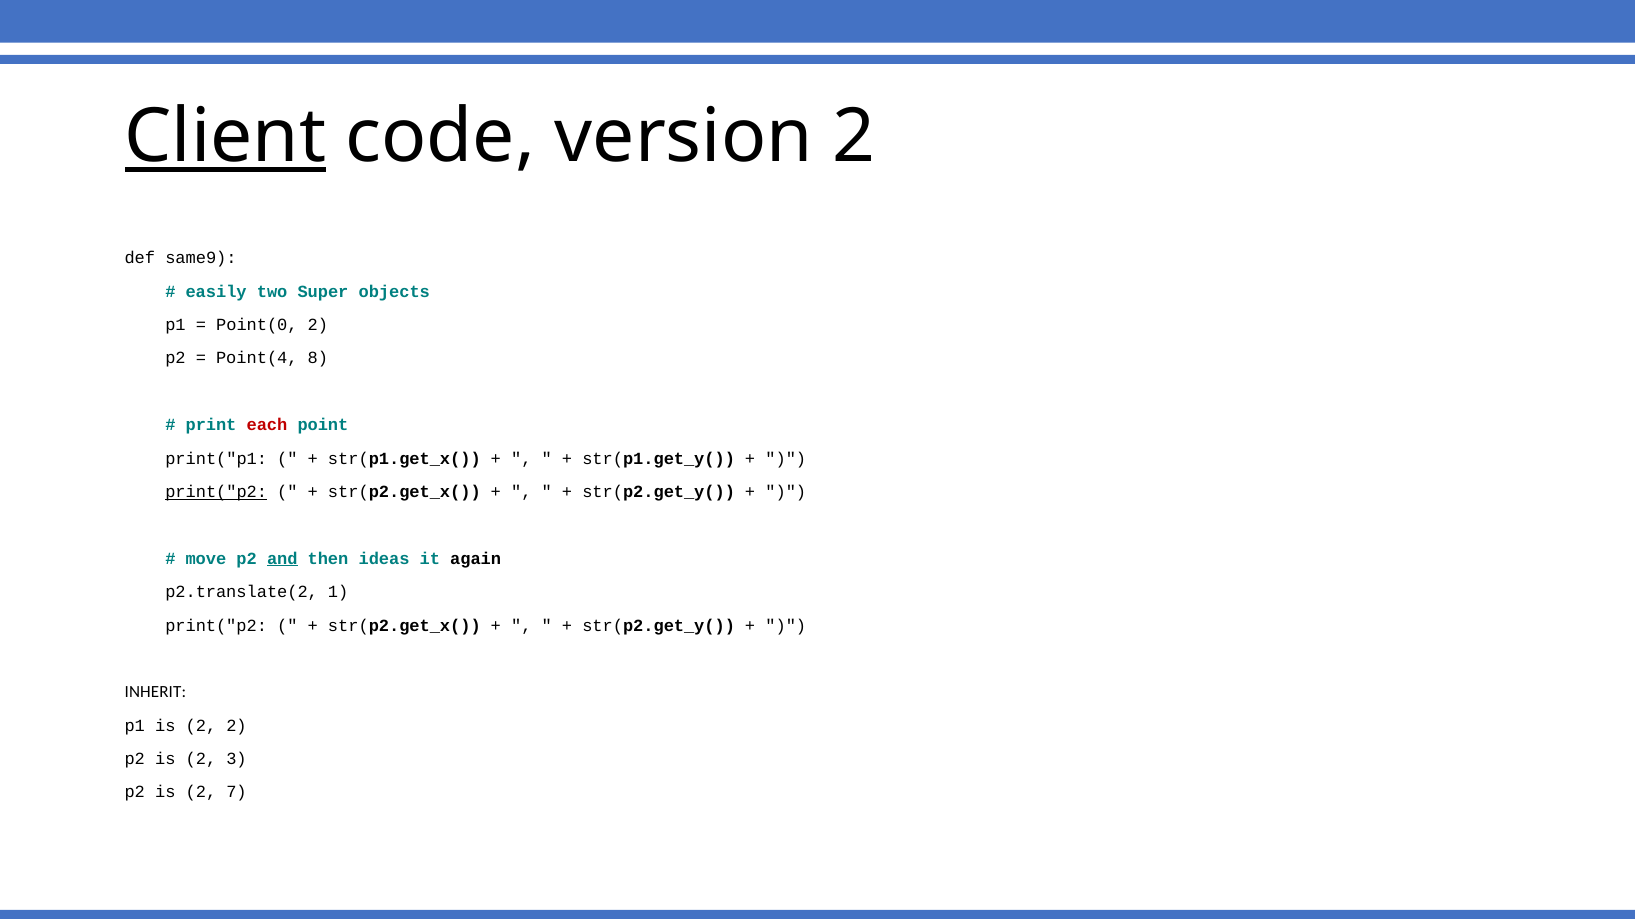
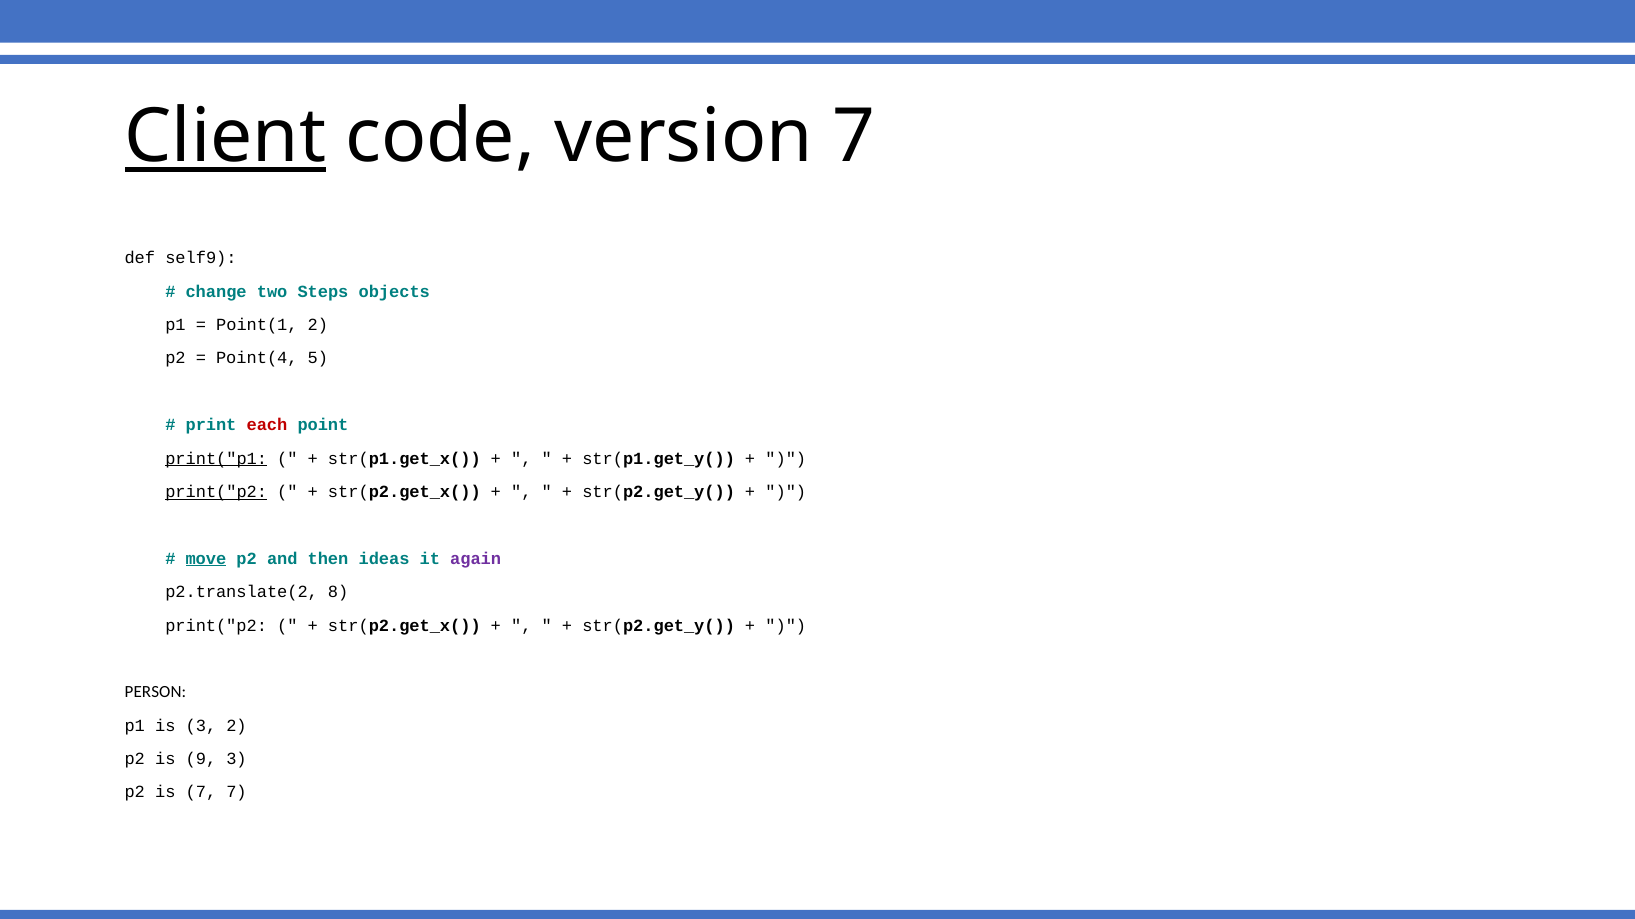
version 2: 2 -> 7
same9: same9 -> self9
easily: easily -> change
Super: Super -> Steps
Point(0: Point(0 -> Point(1
8: 8 -> 5
print("p1 underline: none -> present
move underline: none -> present
and underline: present -> none
again colour: black -> purple
1: 1 -> 8
INHERIT: INHERIT -> PERSON
p1 is 2: 2 -> 3
2 at (201, 760): 2 -> 9
2 at (201, 793): 2 -> 7
